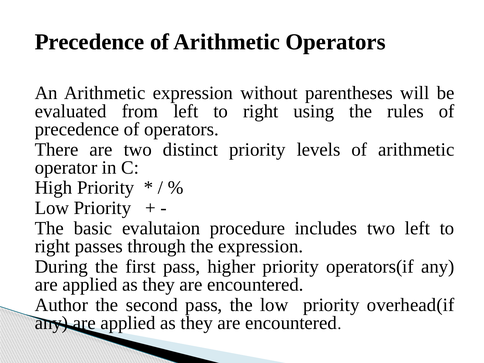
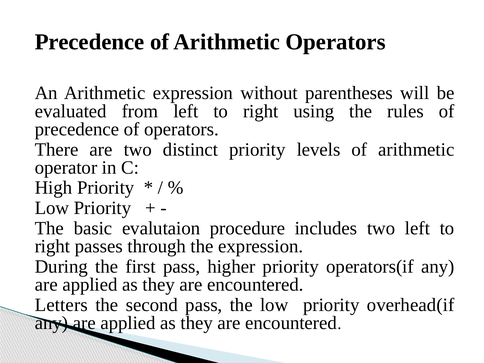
Author: Author -> Letters
